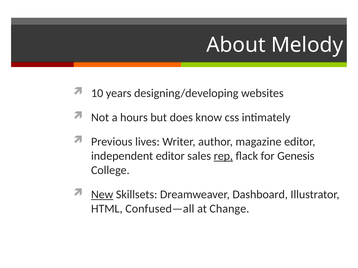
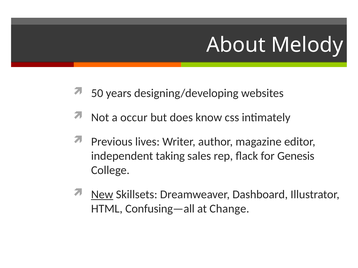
10: 10 -> 50
hours: hours -> occur
independent editor: editor -> taking
rep underline: present -> none
Confused—all: Confused—all -> Confusing—all
